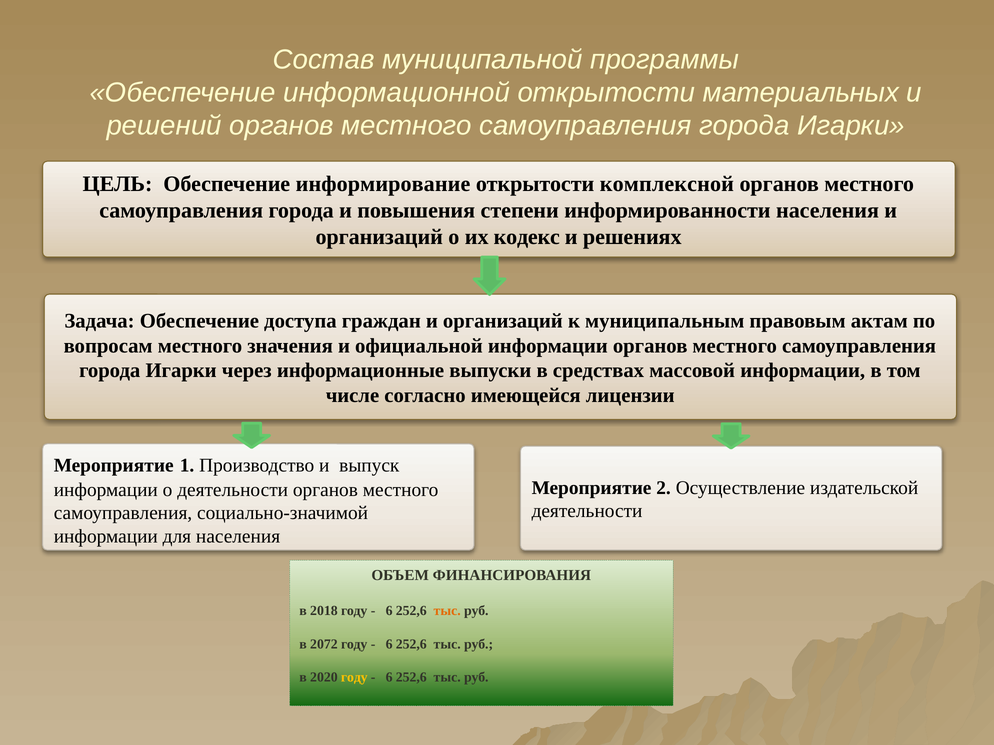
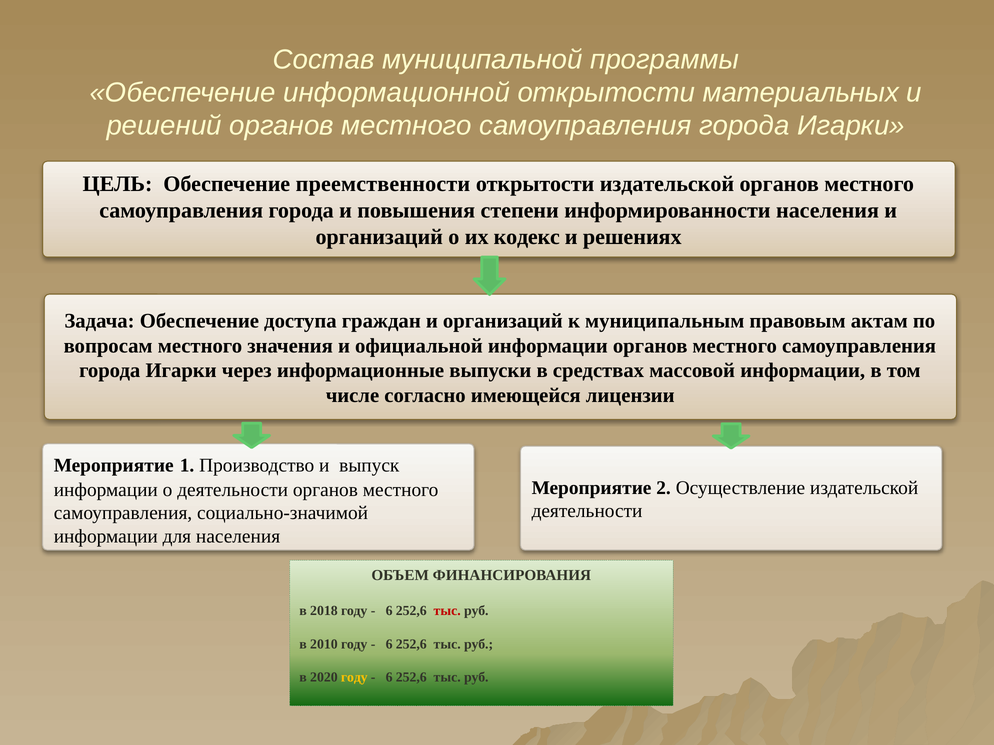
информирование: информирование -> преемственности
открытости комплексной: комплексной -> издательской
тыс at (447, 611) colour: orange -> red
2072: 2072 -> 2010
